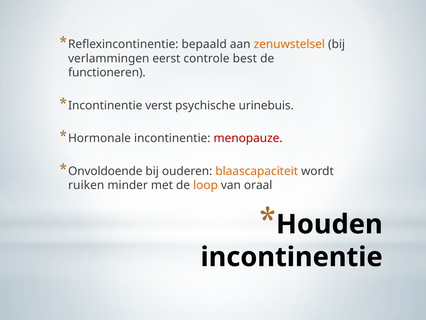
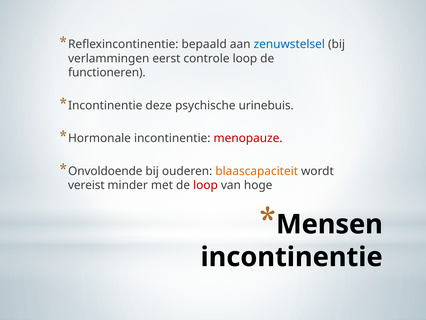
zenuwstelsel colour: orange -> blue
controle best: best -> loop
verst: verst -> deze
ruiken: ruiken -> vereist
loop at (205, 185) colour: orange -> red
oraal: oraal -> hoge
Houden: Houden -> Mensen
